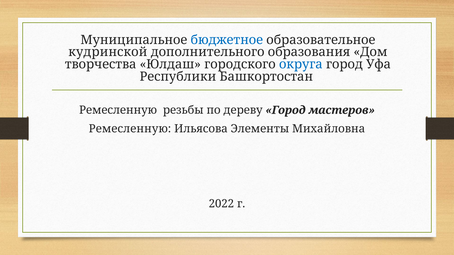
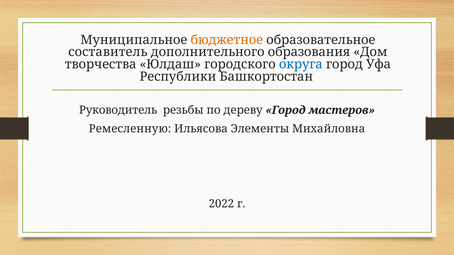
бюджетное colour: blue -> orange
кудринской: кудринской -> составитель
Ремесленную at (118, 110): Ремесленную -> Руководитель
